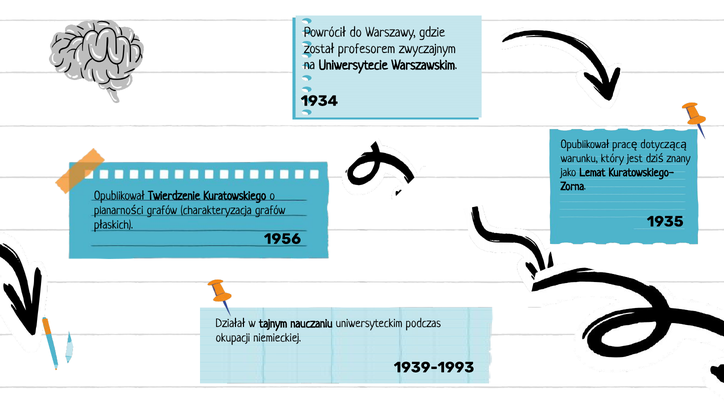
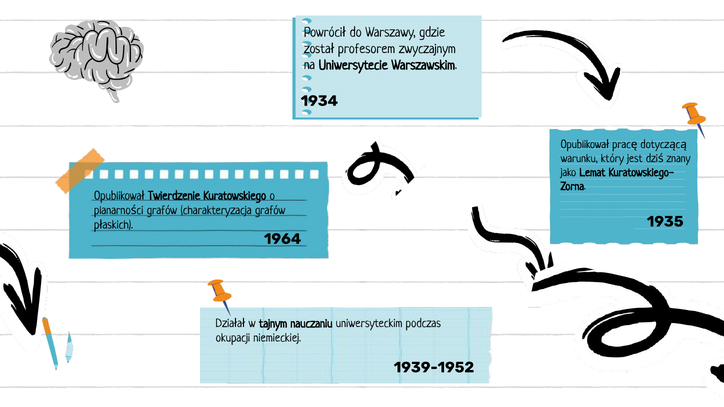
1956: 1956 -> 1964
1939-1993: 1939-1993 -> 1939-1952
